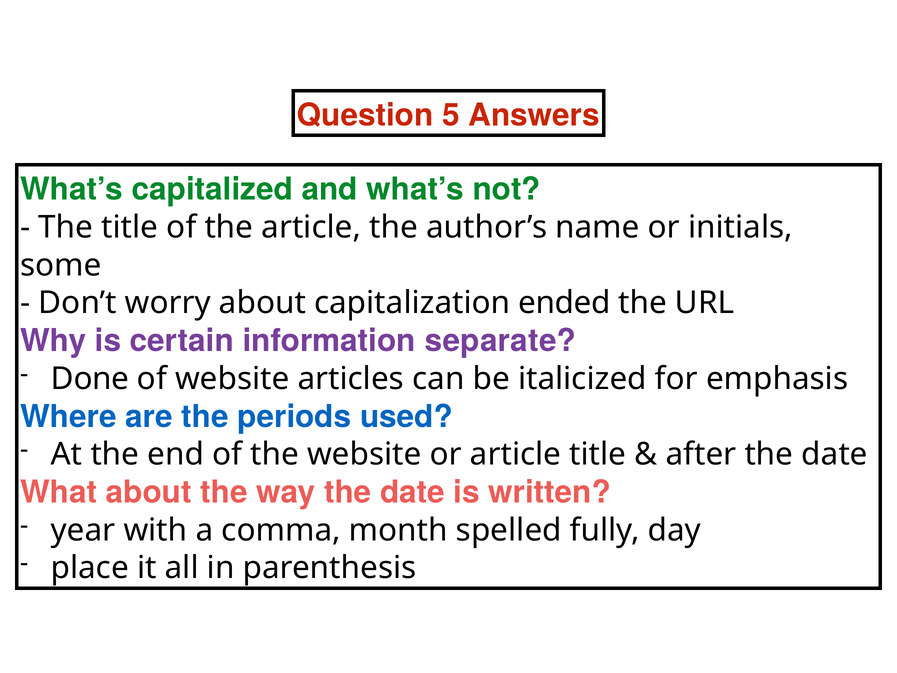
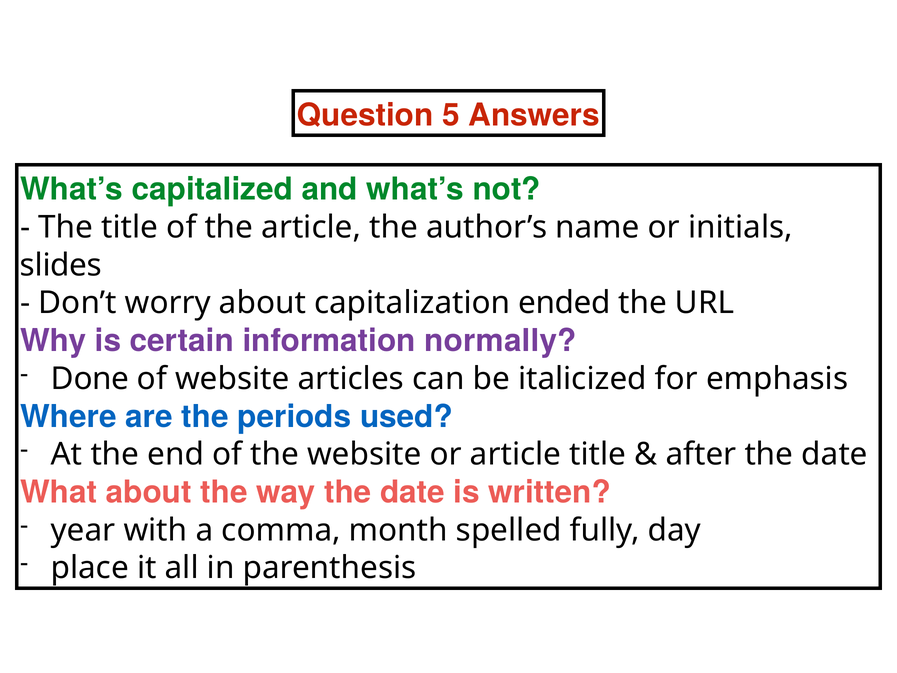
some: some -> slides
separate: separate -> normally
